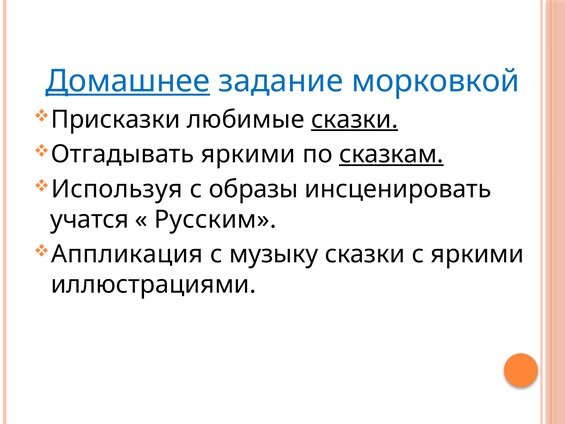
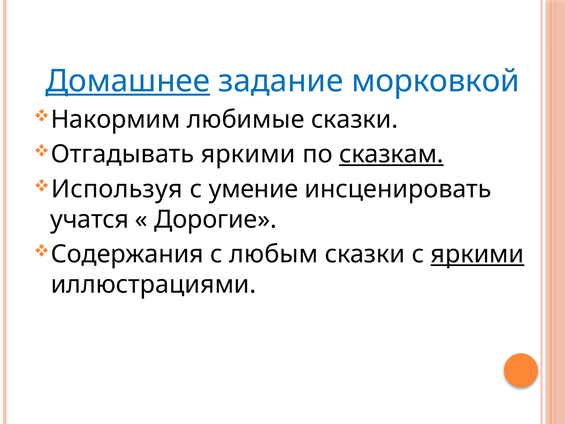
Присказки: Присказки -> Накормим
сказки at (355, 119) underline: present -> none
образы: образы -> умение
Русским: Русским -> Дорогие
Аппликация: Аппликация -> Содержания
музыку: музыку -> любым
яркими at (477, 254) underline: none -> present
